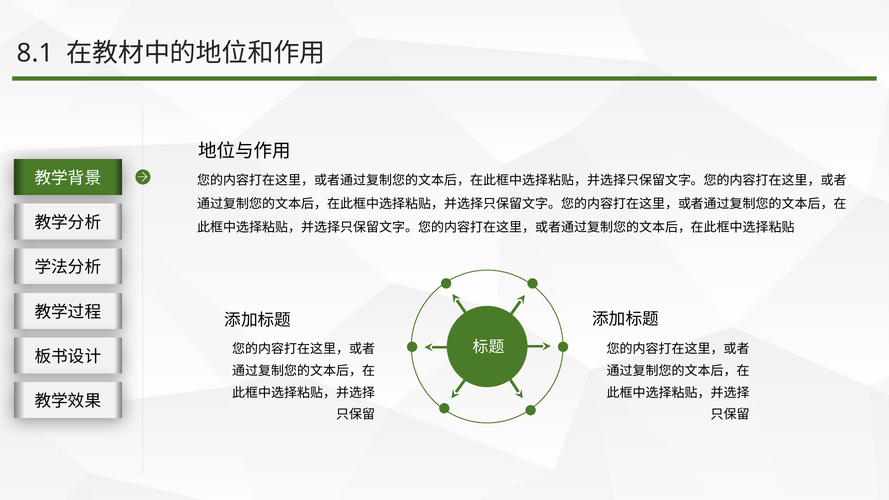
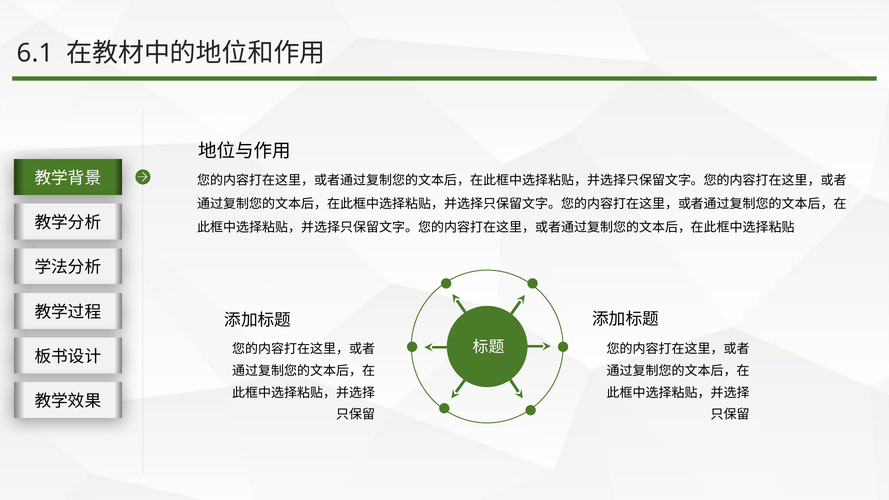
8.1: 8.1 -> 6.1
